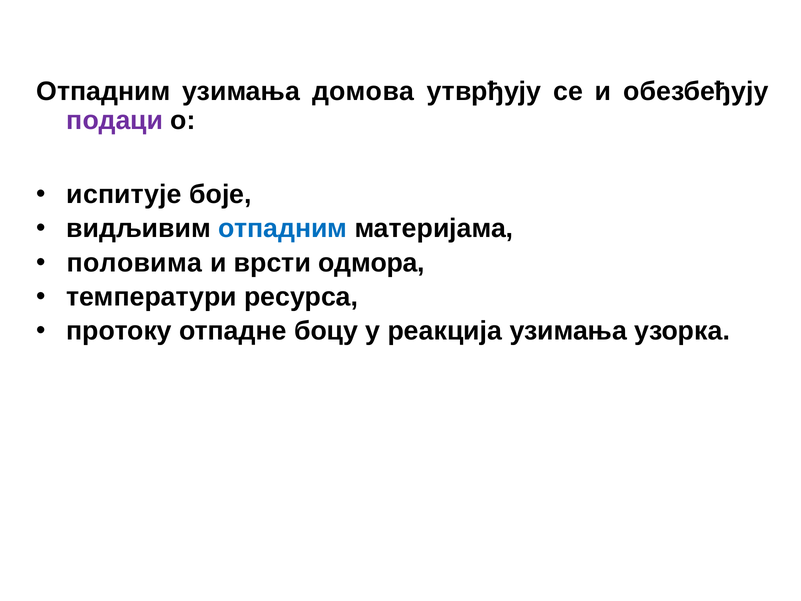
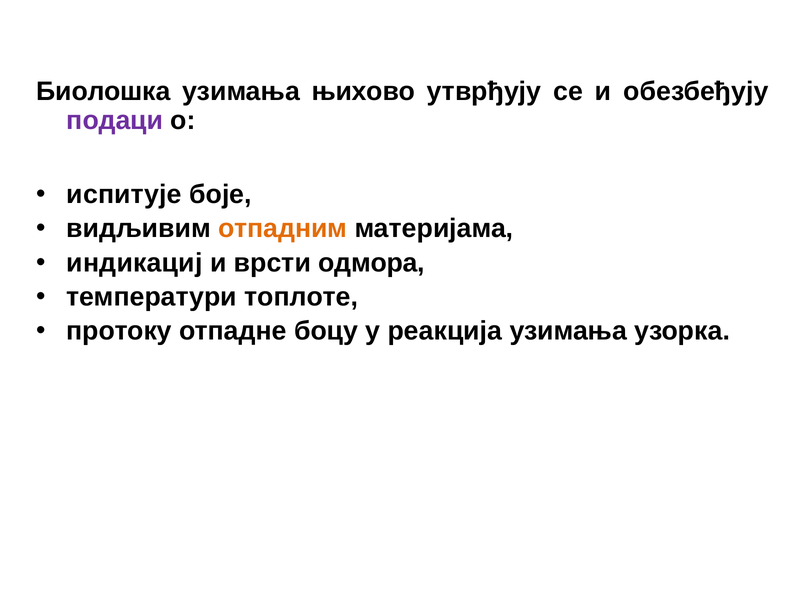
Отпадним at (103, 92): Отпадним -> Биолошка
домова: домова -> њихово
отпадним at (283, 229) colour: blue -> orange
половима: половима -> индикациј
ресурса: ресурса -> топлоте
